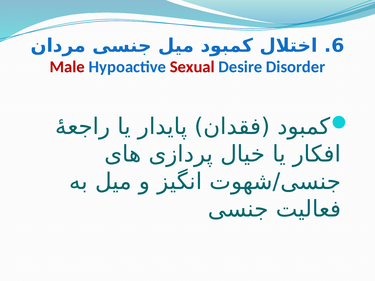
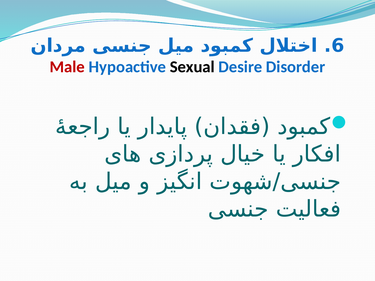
Sexual colour: red -> black
